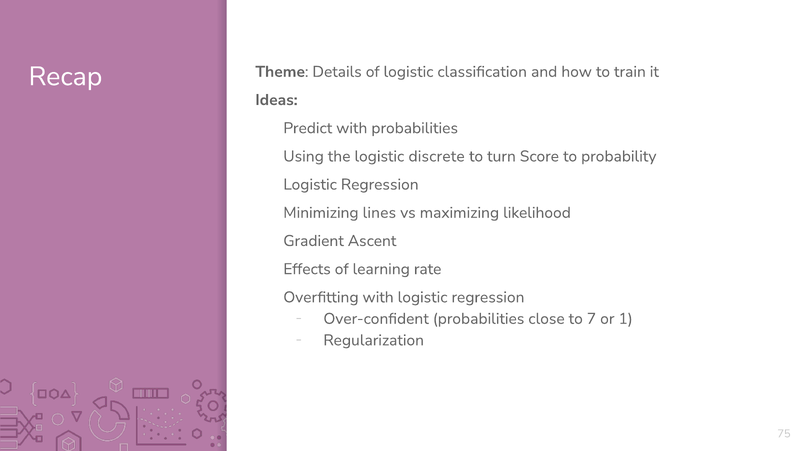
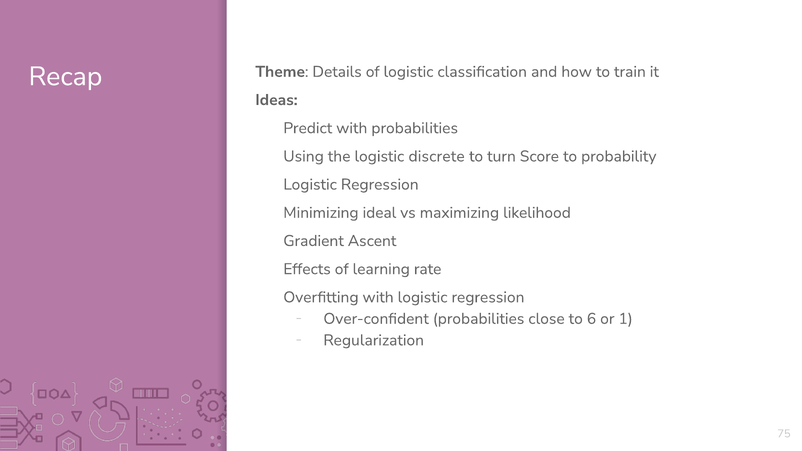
lines: lines -> ideal
7: 7 -> 6
